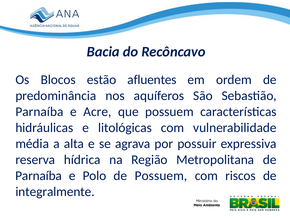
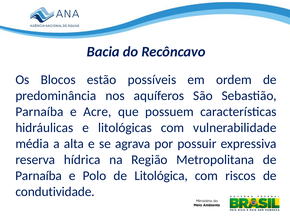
afluentes: afluentes -> possíveis
de Possuem: Possuem -> Litológica
integralmente: integralmente -> condutividade
